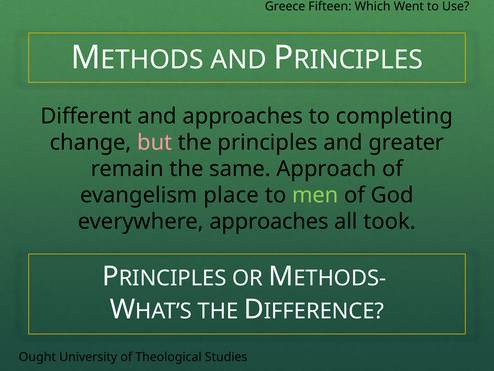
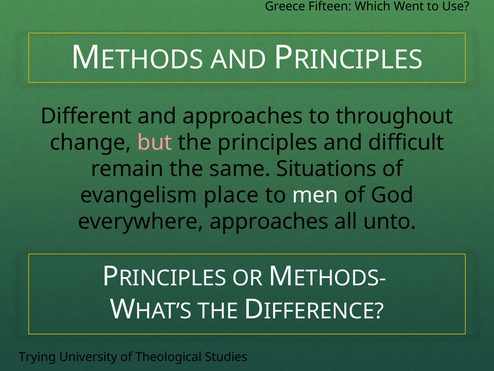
completing: completing -> throughout
greater: greater -> difficult
Approach: Approach -> Situations
men colour: light green -> white
took: took -> unto
Ought: Ought -> Trying
